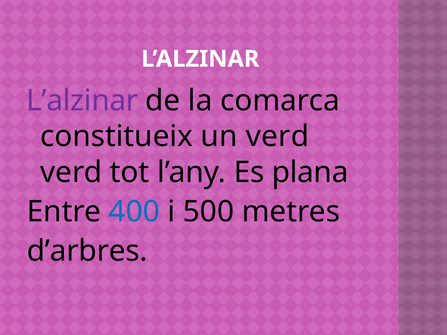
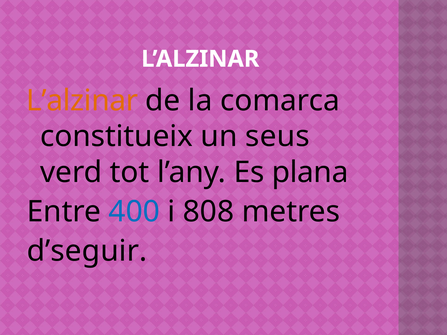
L’alzinar at (82, 101) colour: purple -> orange
un verd: verd -> seus
500: 500 -> 808
d’arbres: d’arbres -> d’seguir
